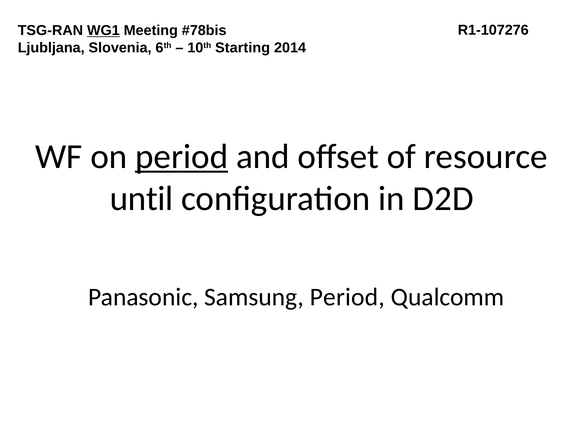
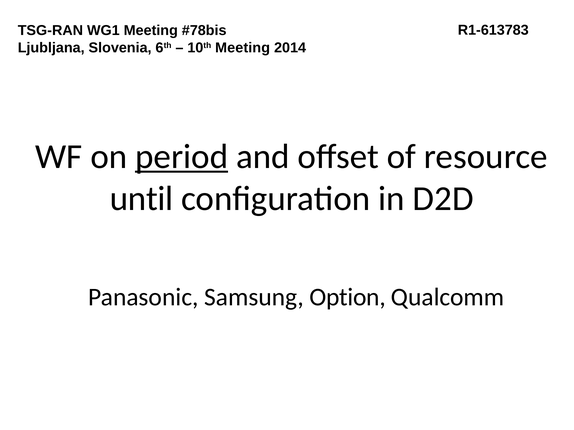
R1-107276: R1-107276 -> R1-613783
WG1 underline: present -> none
10th Starting: Starting -> Meeting
Samsung Period: Period -> Option
